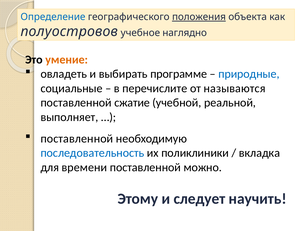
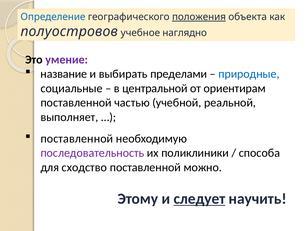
умение colour: orange -> purple
овладеть: овладеть -> название
программе: программе -> пределами
перечислите: перечислите -> центральной
называются: называются -> ориентирам
сжатие: сжатие -> частью
последовательность colour: blue -> purple
вкладка: вкладка -> способа
времени: времени -> сходство
следует underline: none -> present
